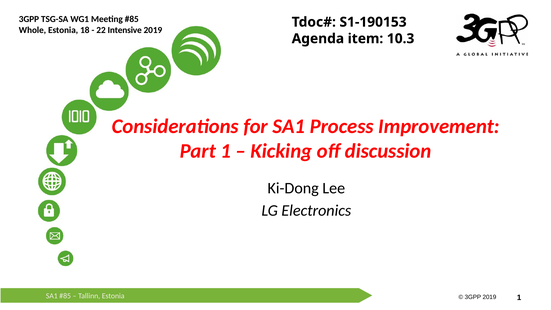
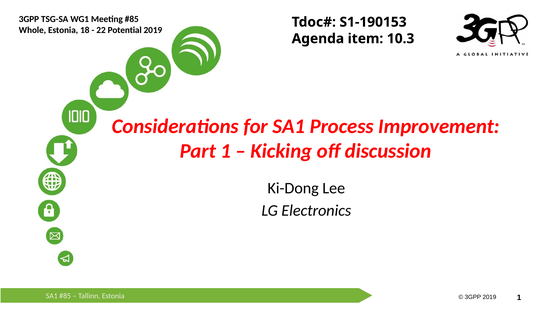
Intensive: Intensive -> Potential
